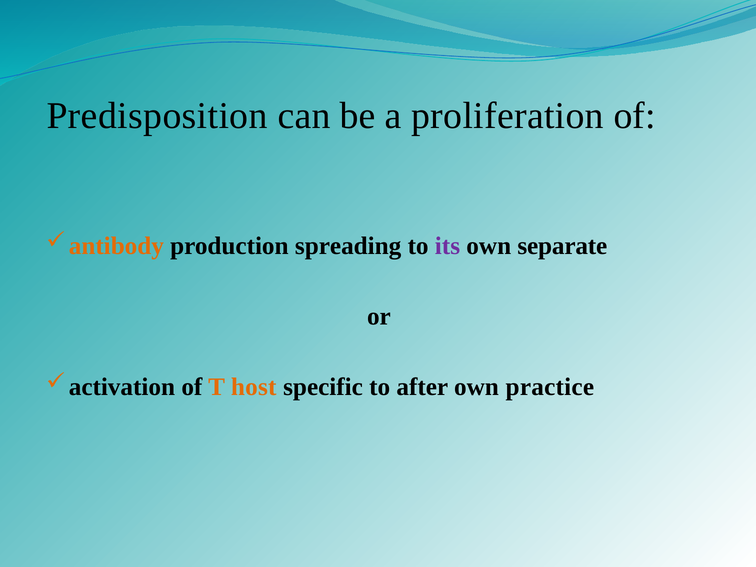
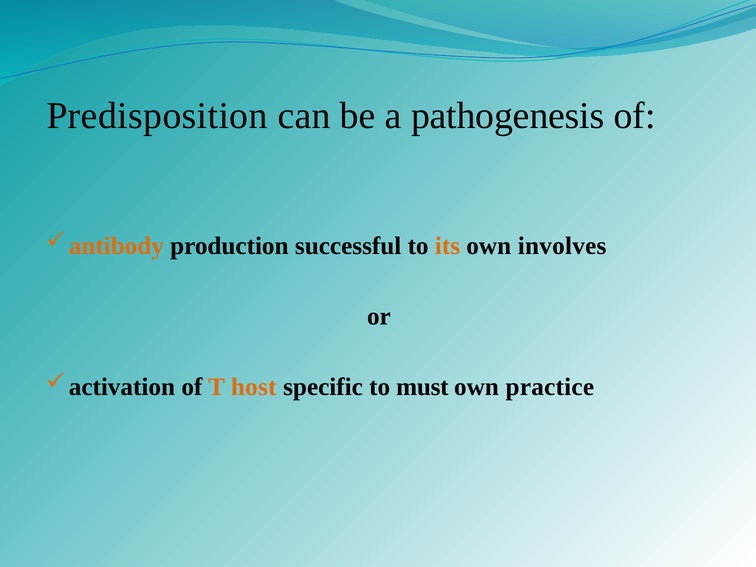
proliferation: proliferation -> pathogenesis
spreading: spreading -> successful
its colour: purple -> orange
separate: separate -> involves
after: after -> must
